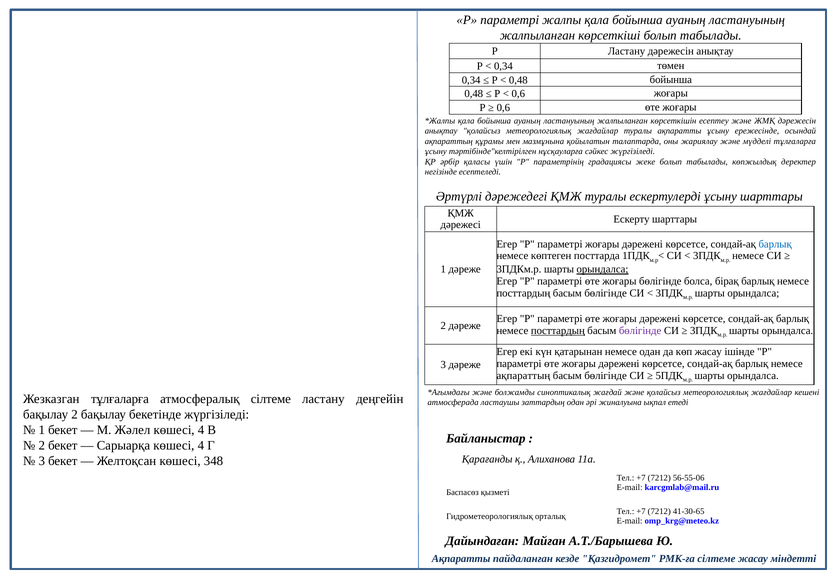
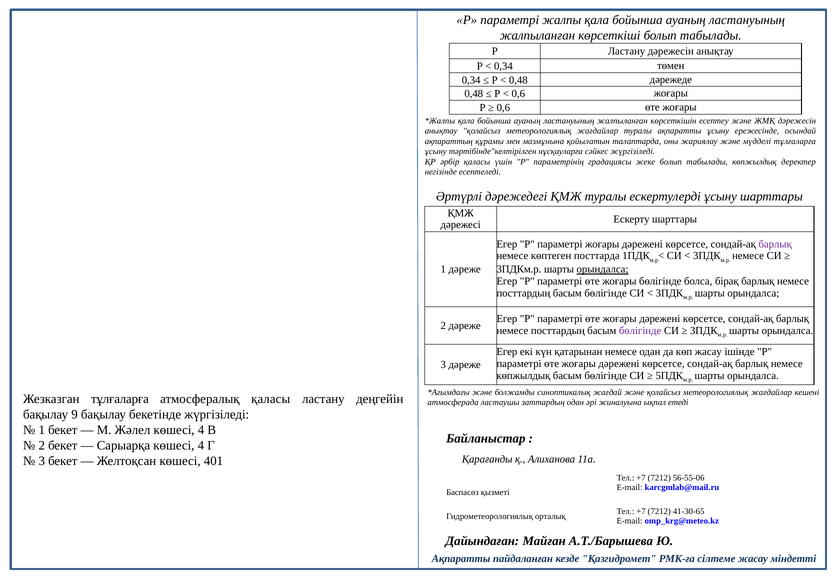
0,48 бойынша: бойынша -> дәрежеде
барлық at (775, 244) colour: blue -> purple
посттардың at (558, 331) underline: present -> none
ақпараттың at (523, 376): ақпараттың -> көпжылдық
атмосфералық сілтеме: сілтеме -> қаласы
бақылау 2: 2 -> 9
348: 348 -> 401
